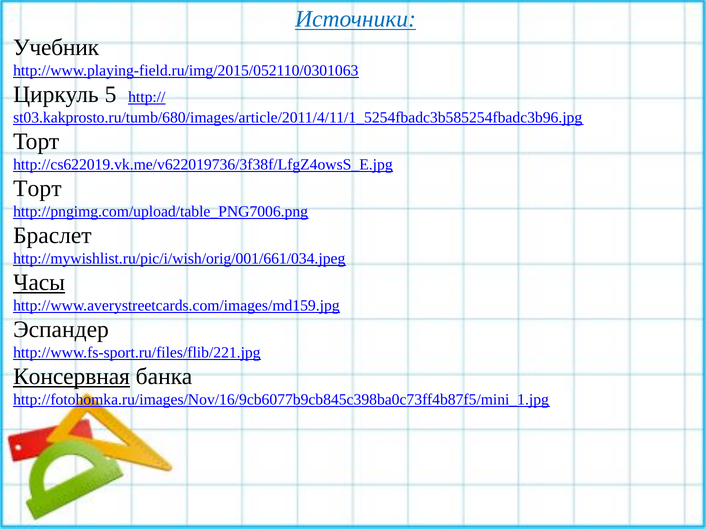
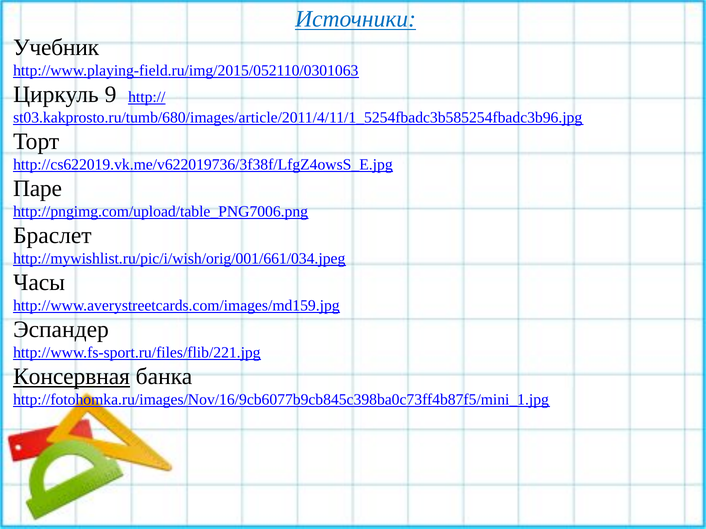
5: 5 -> 9
Торт at (37, 189): Торт -> Паре
Часы underline: present -> none
